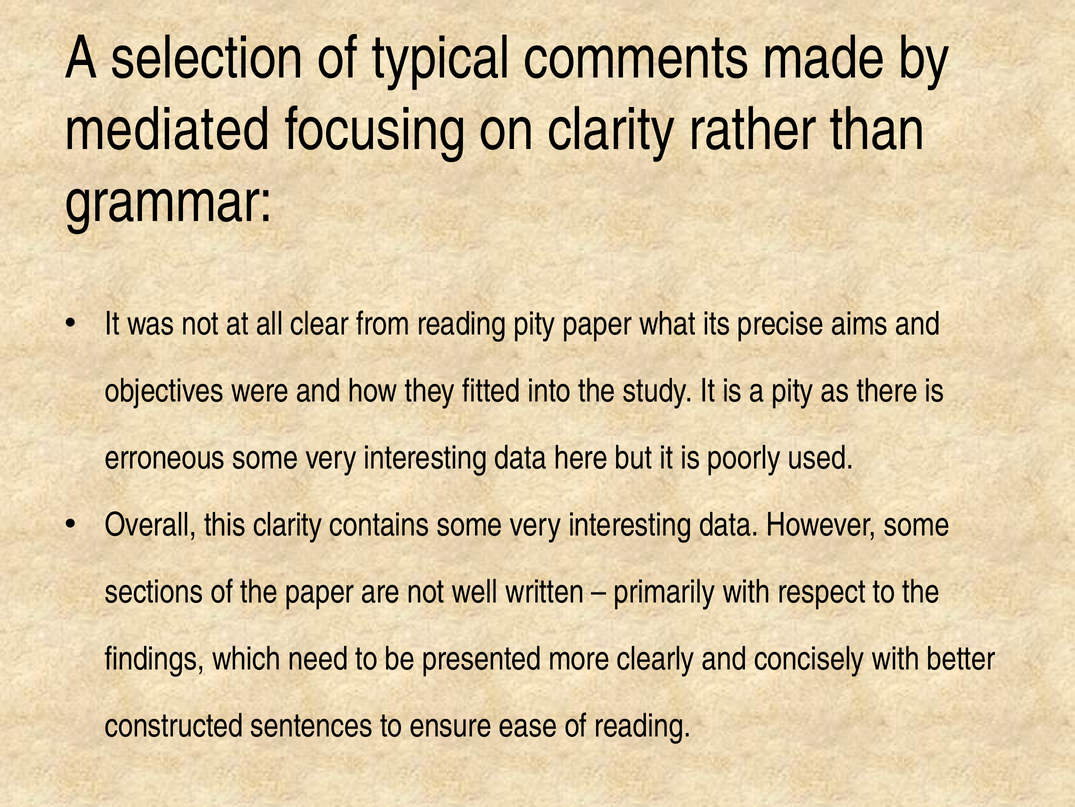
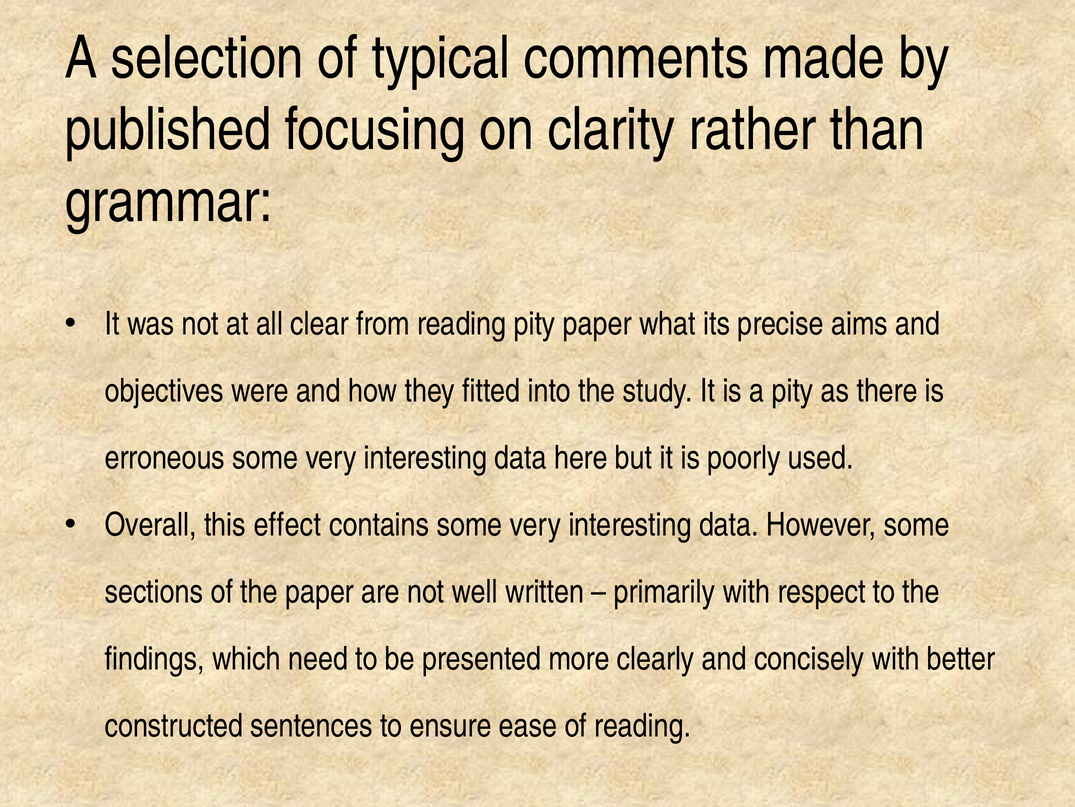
mediated: mediated -> published
this clarity: clarity -> effect
